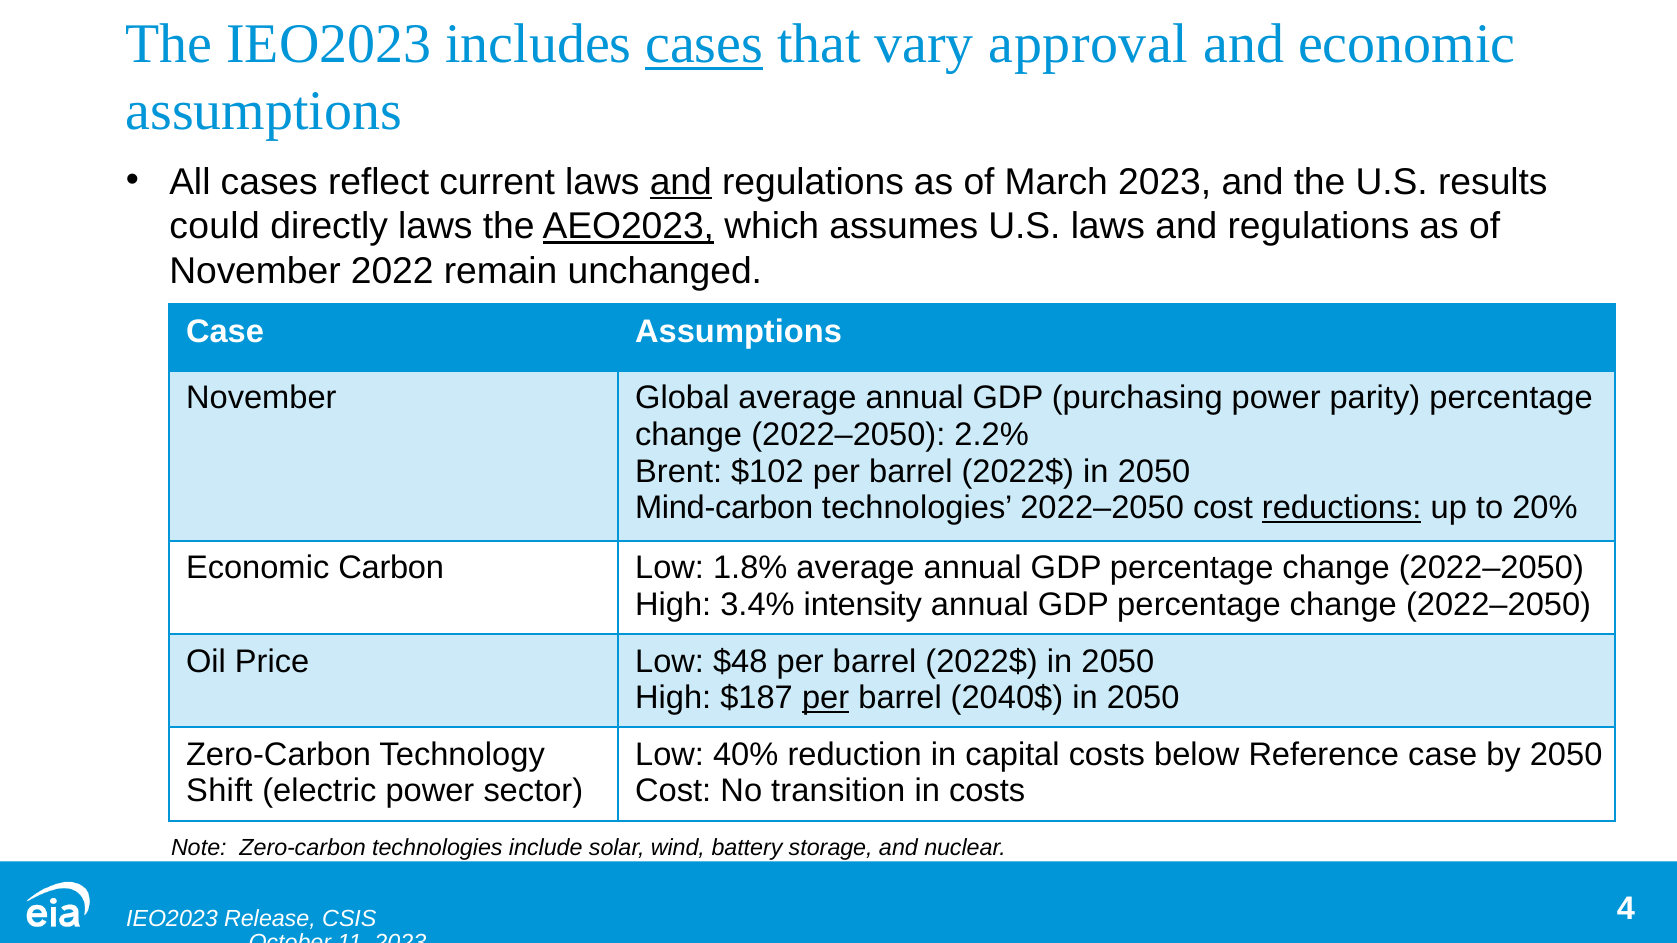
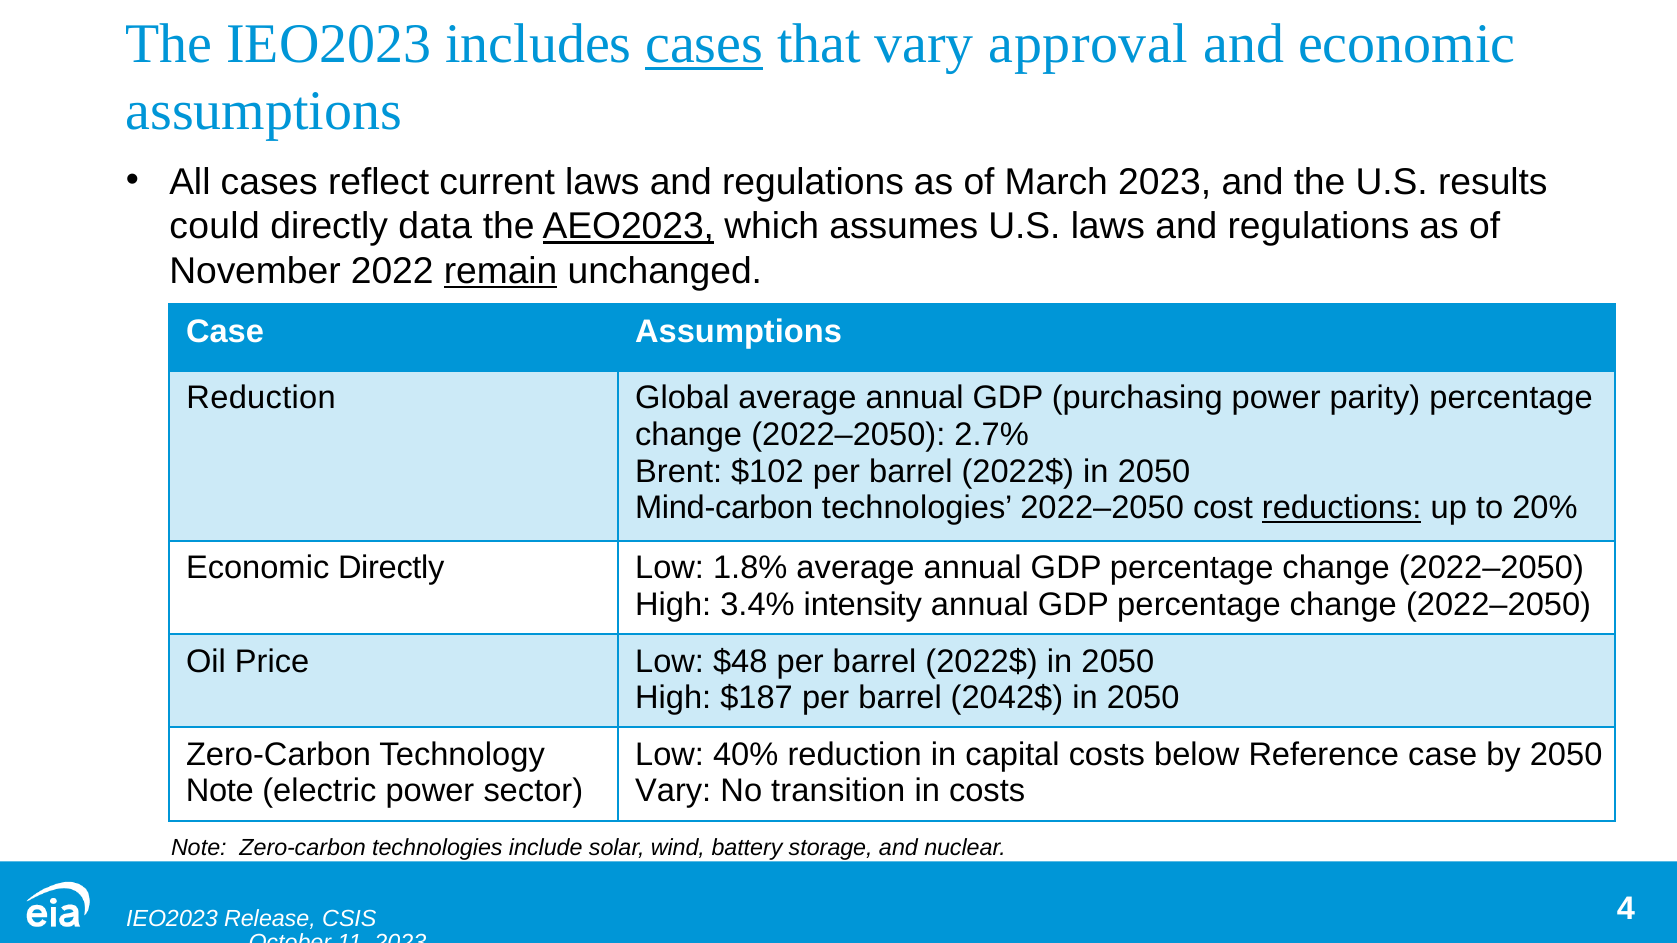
and at (681, 182) underline: present -> none
directly laws: laws -> data
remain underline: none -> present
November at (261, 398): November -> Reduction
2.2%: 2.2% -> 2.7%
Economic Carbon: Carbon -> Directly
per at (826, 698) underline: present -> none
2040$: 2040$ -> 2042$
Shift at (219, 791): Shift -> Note
Cost at (673, 791): Cost -> Vary
